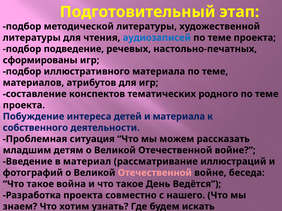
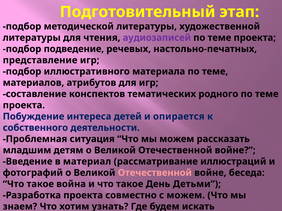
аудиозаписей colour: blue -> purple
сформированы: сформированы -> представление
и материала: материала -> опирается
Ведётся: Ведётся -> Детьми
с нашего: нашего -> можем
